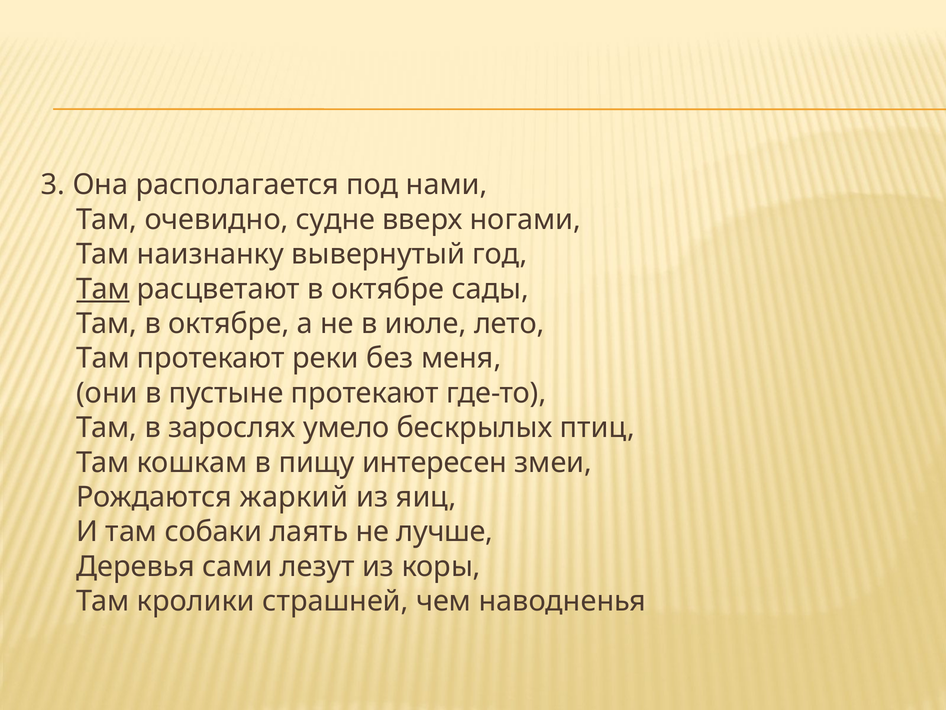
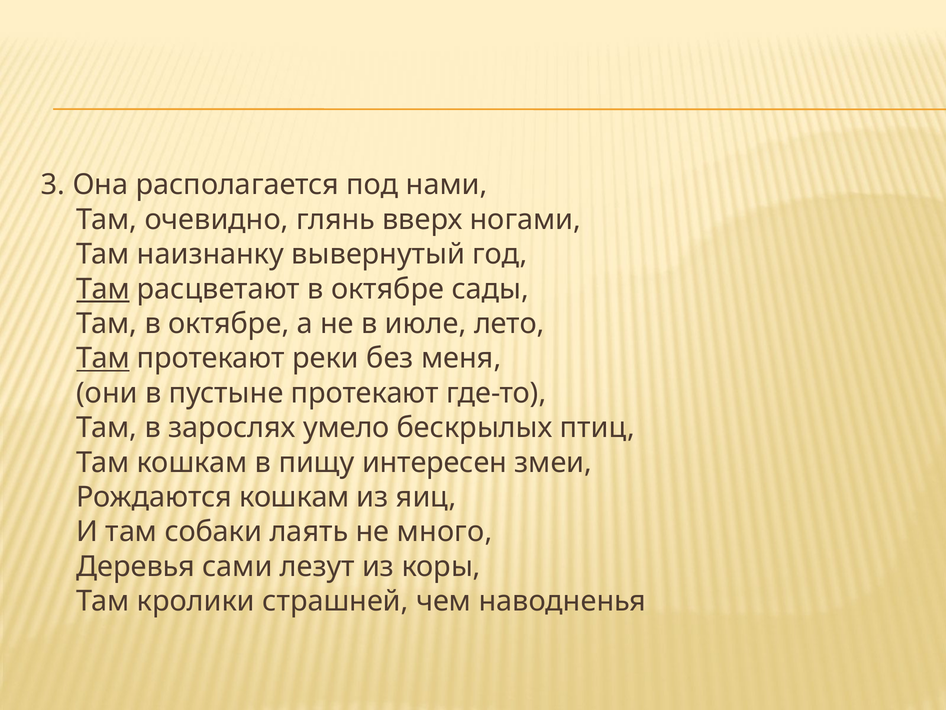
судне: судне -> глянь
Там at (103, 358) underline: none -> present
Рождаются жаркий: жаркий -> кошкам
лучше: лучше -> много
